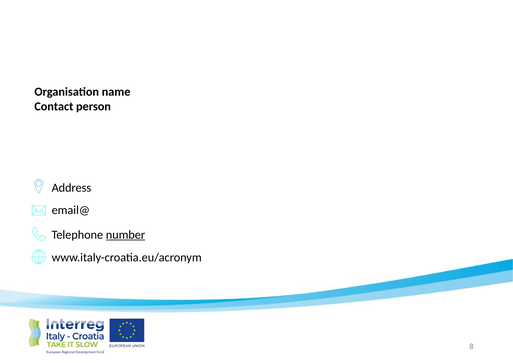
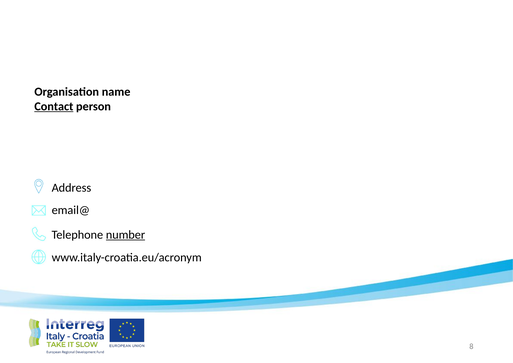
Contact underline: none -> present
